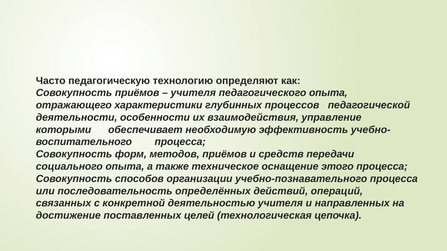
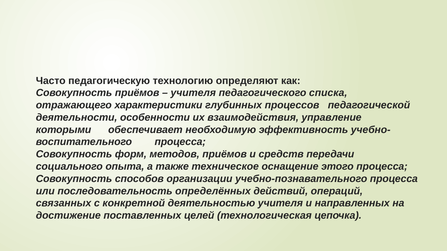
педагогического опыта: опыта -> списка
